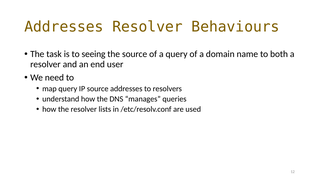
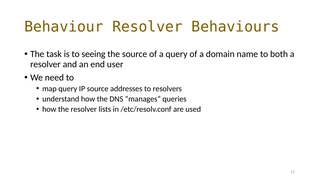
Addresses at (64, 27): Addresses -> Behaviour
